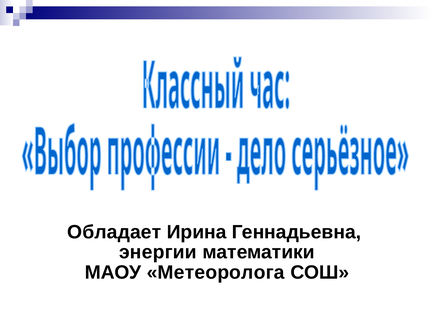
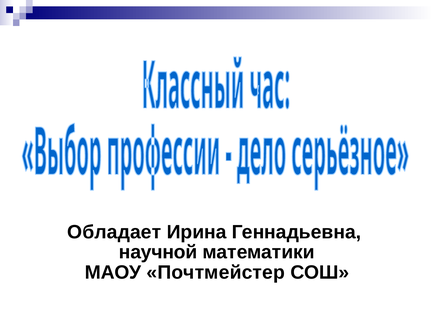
энергии: энергии -> научной
Метеоролога: Метеоролога -> Почтмейстер
